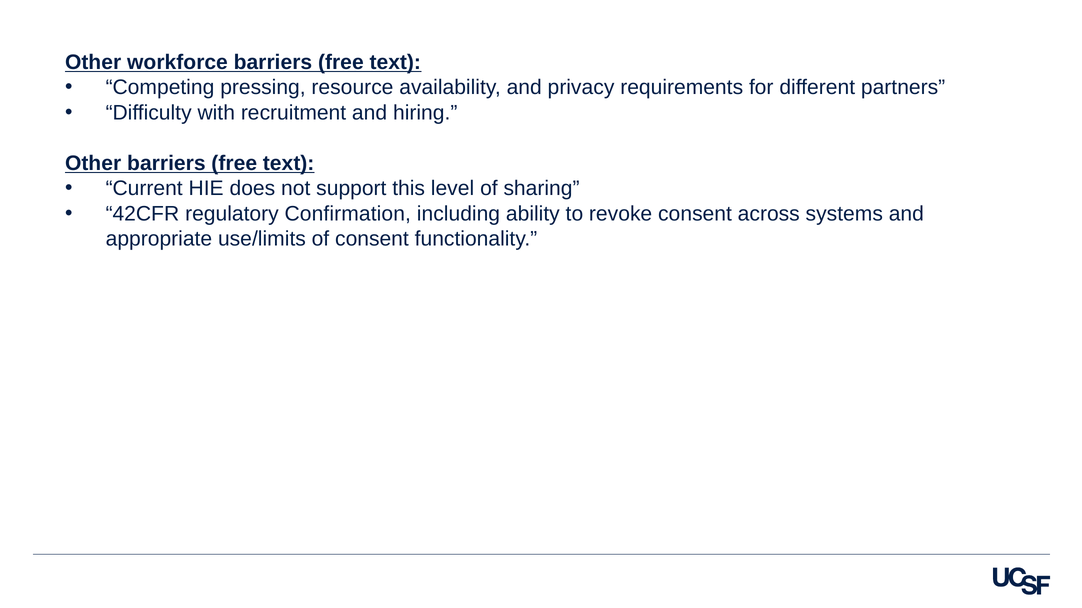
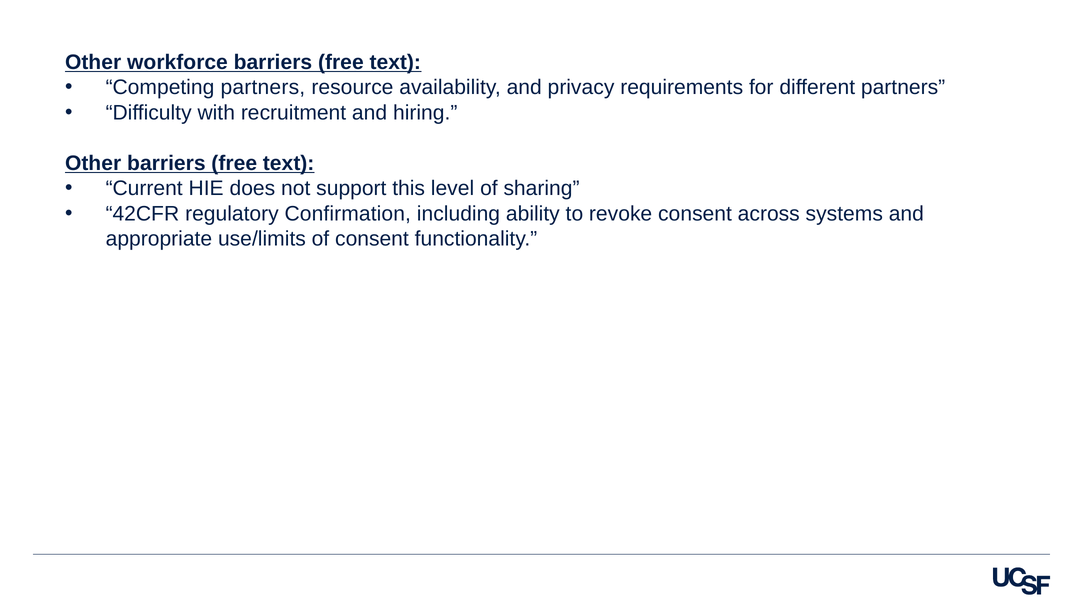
Competing pressing: pressing -> partners
